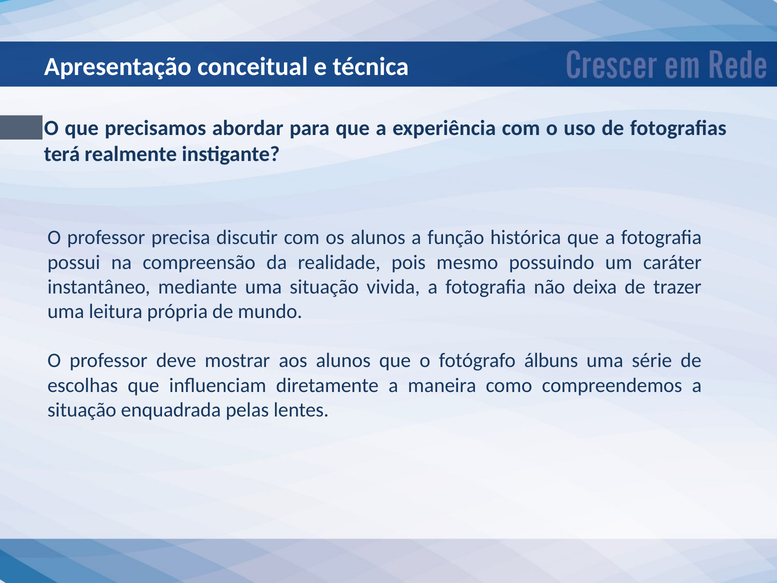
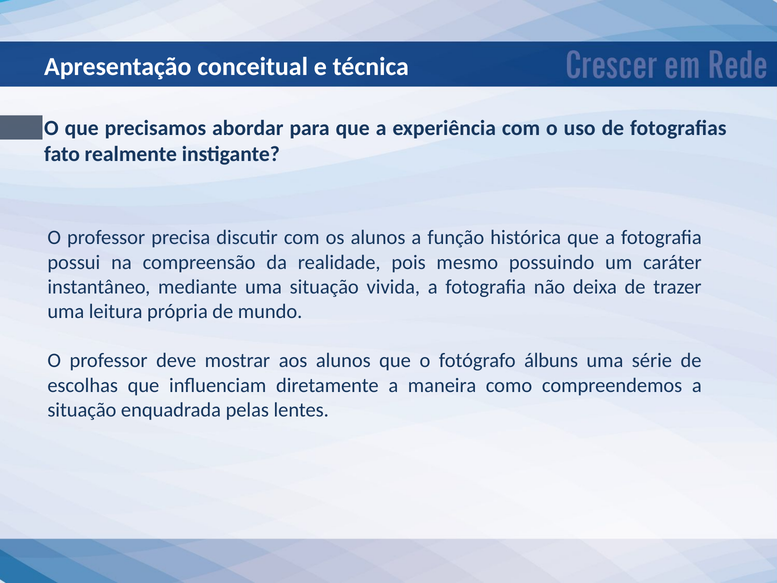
terá: terá -> fato
